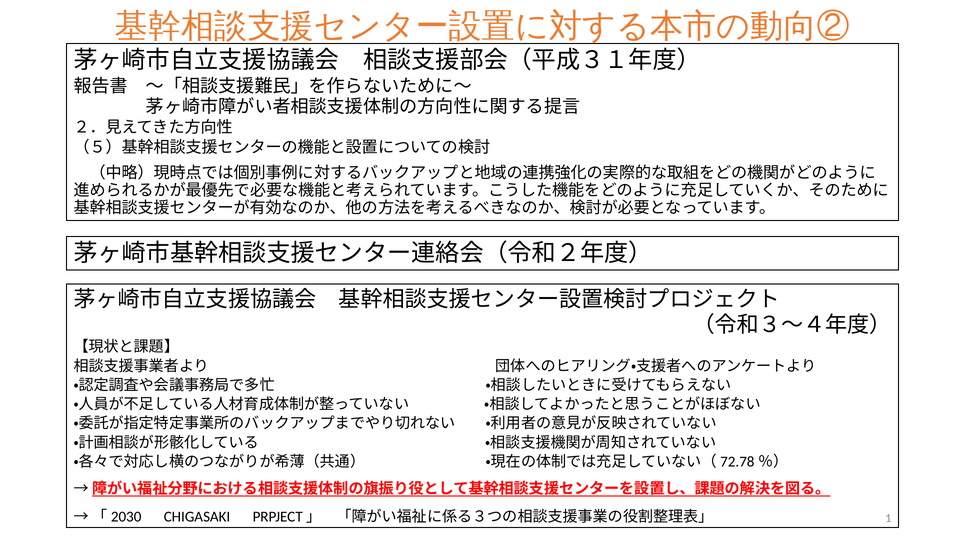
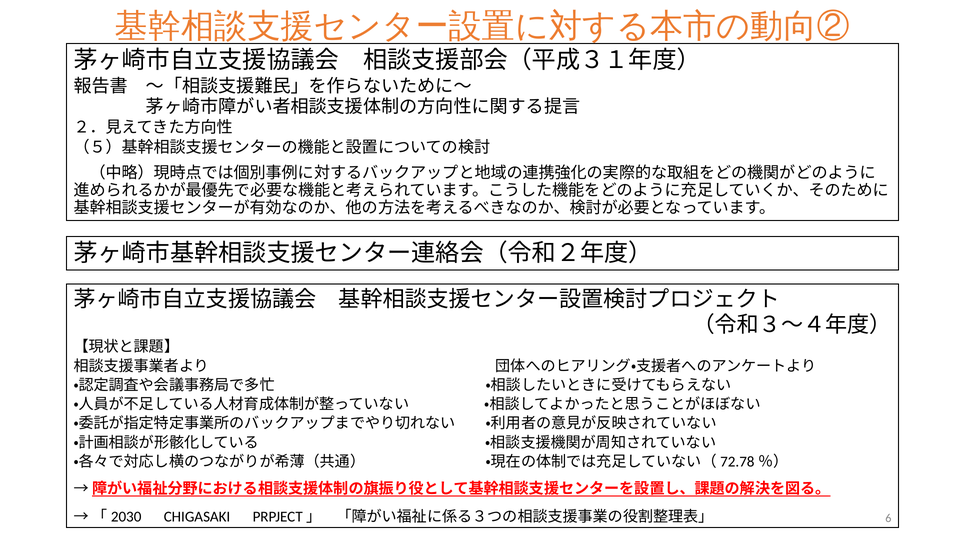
1: 1 -> 6
